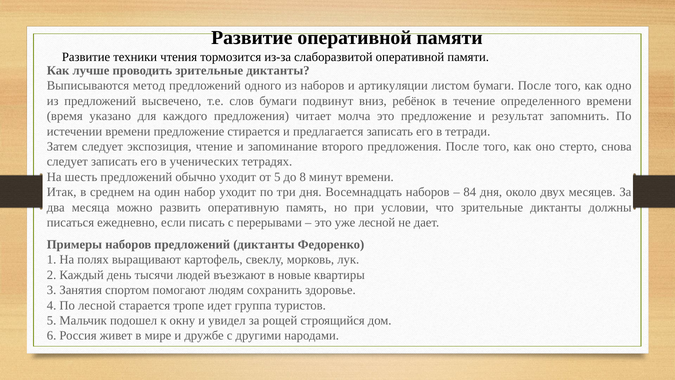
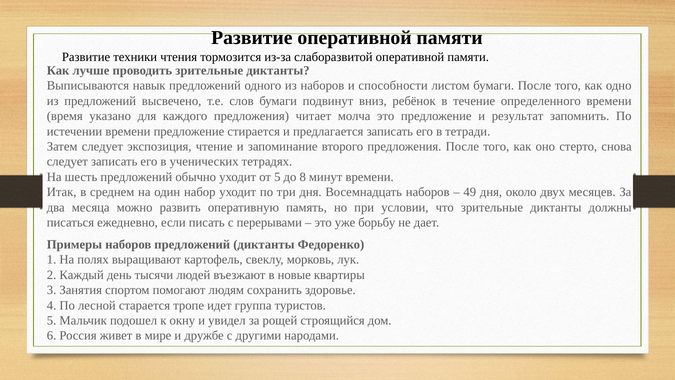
метод: метод -> навык
артикуляции: артикуляции -> способности
84: 84 -> 49
уже лесной: лесной -> борьбу
